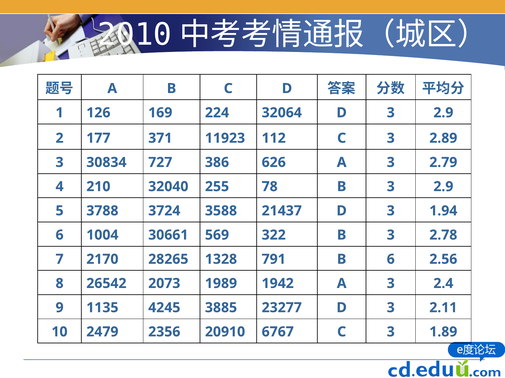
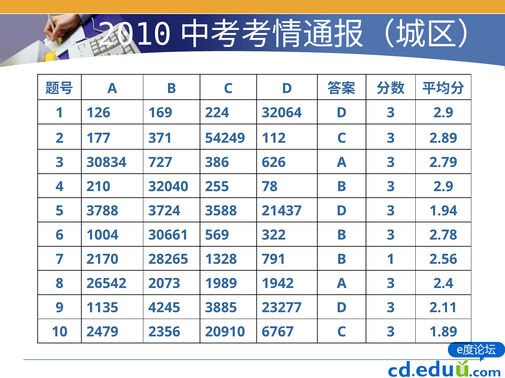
11923: 11923 -> 54249
B 6: 6 -> 1
